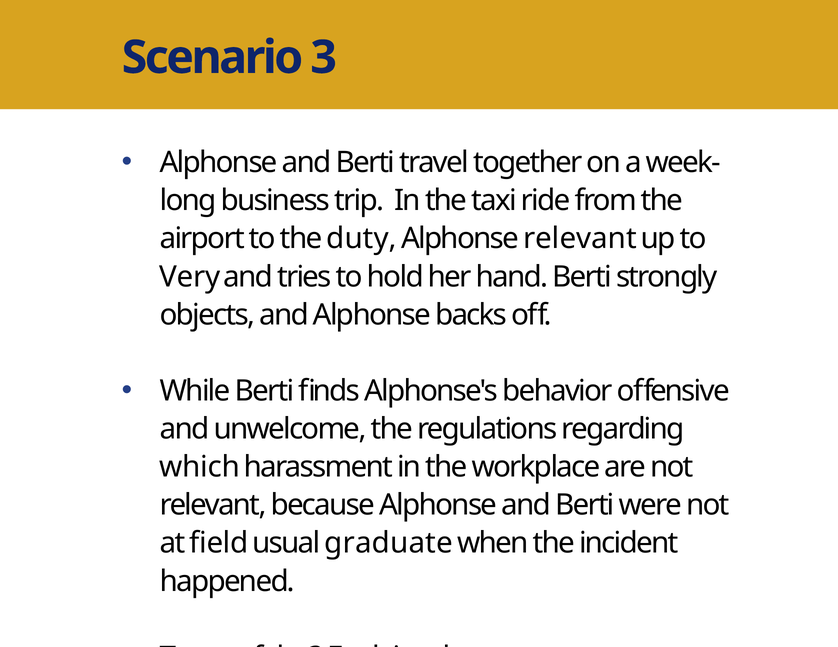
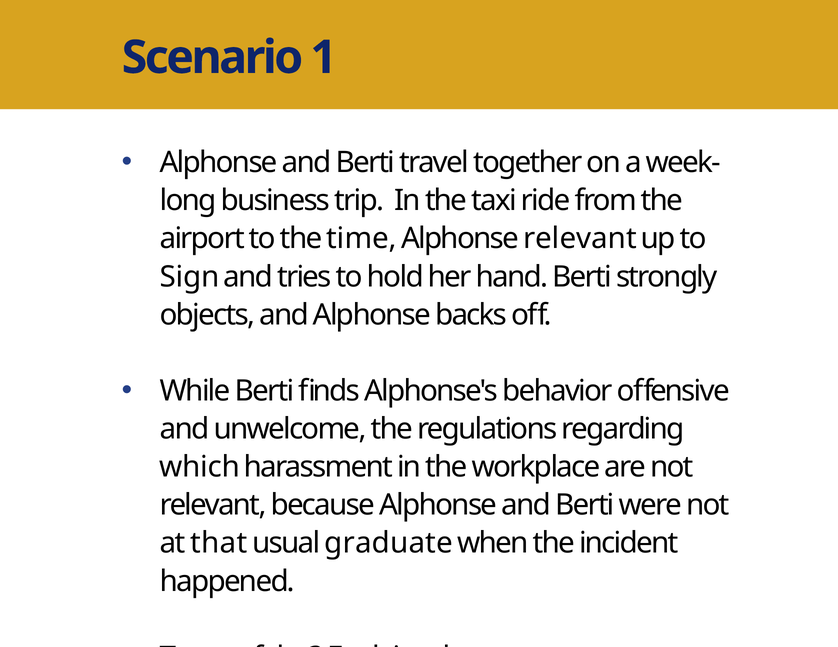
3: 3 -> 1
duty: duty -> time
Very: Very -> Sign
field: field -> that
